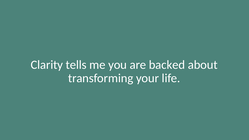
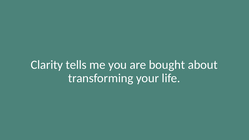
backed: backed -> bought
